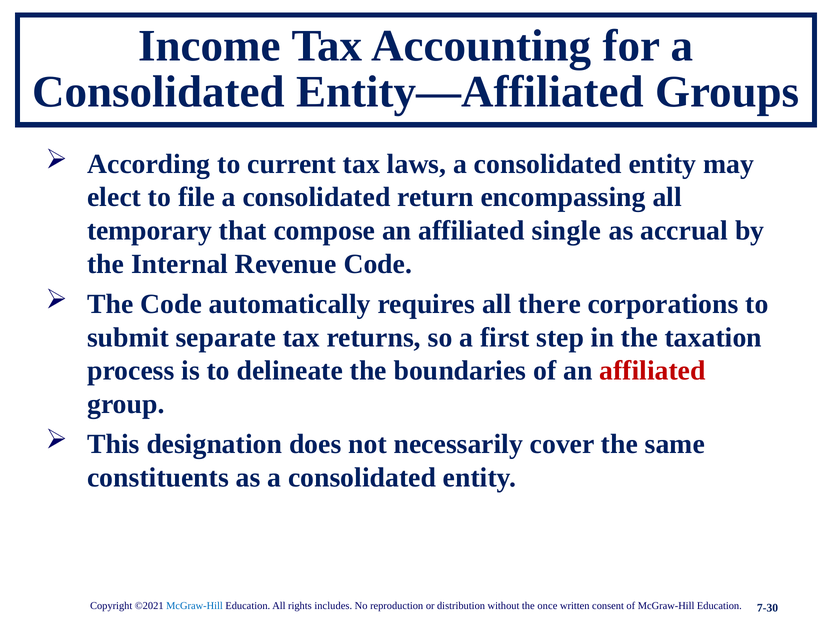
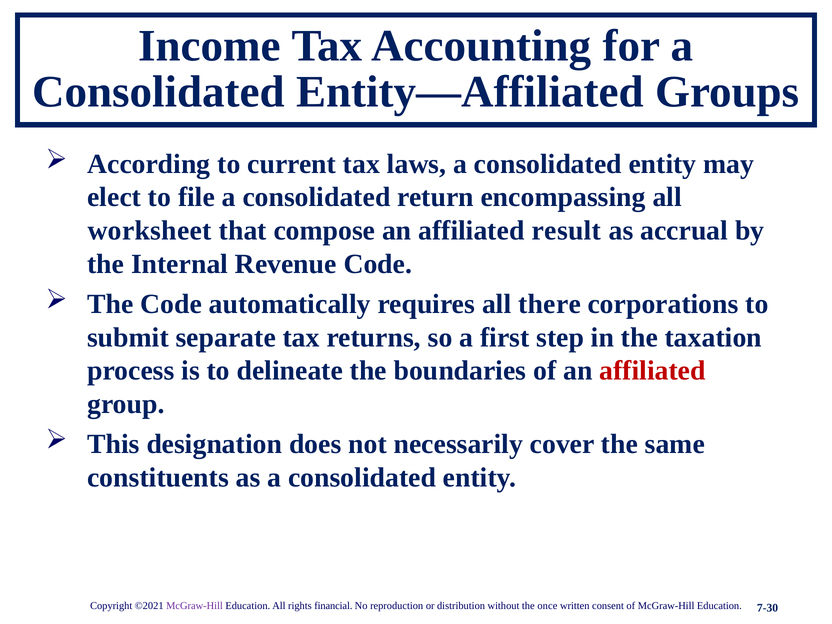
temporary: temporary -> worksheet
single: single -> result
McGraw-Hill at (195, 606) colour: blue -> purple
includes: includes -> financial
